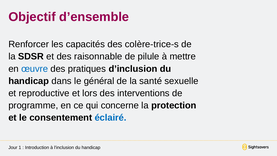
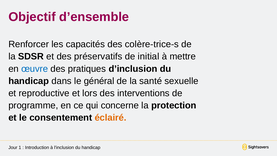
raisonnable: raisonnable -> préservatifs
pilule: pilule -> initial
éclairé colour: blue -> orange
